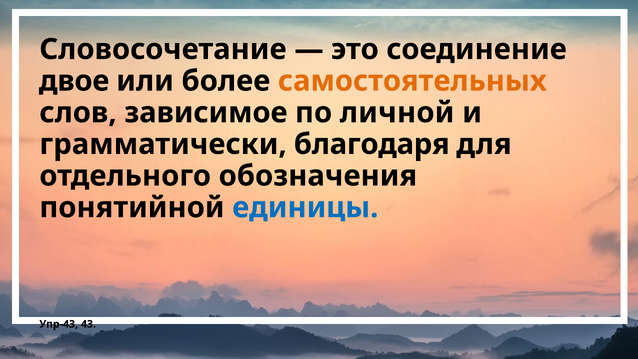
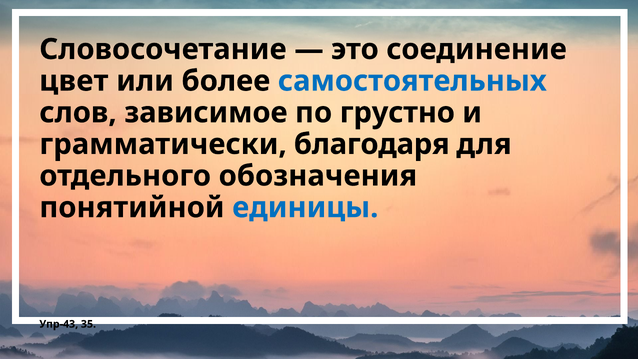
двое: двое -> цвет
самостоятельных colour: orange -> blue
личной: личной -> грустно
43: 43 -> 35
